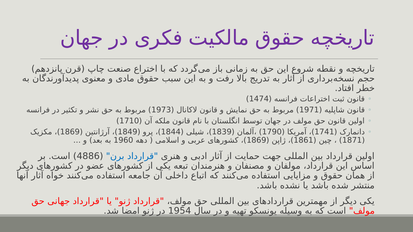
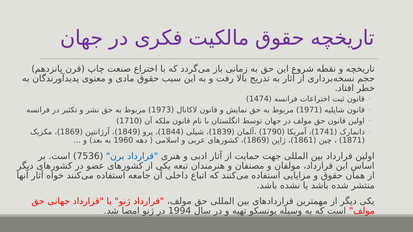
4886: 4886 -> 7536
1954: 1954 -> 1994
